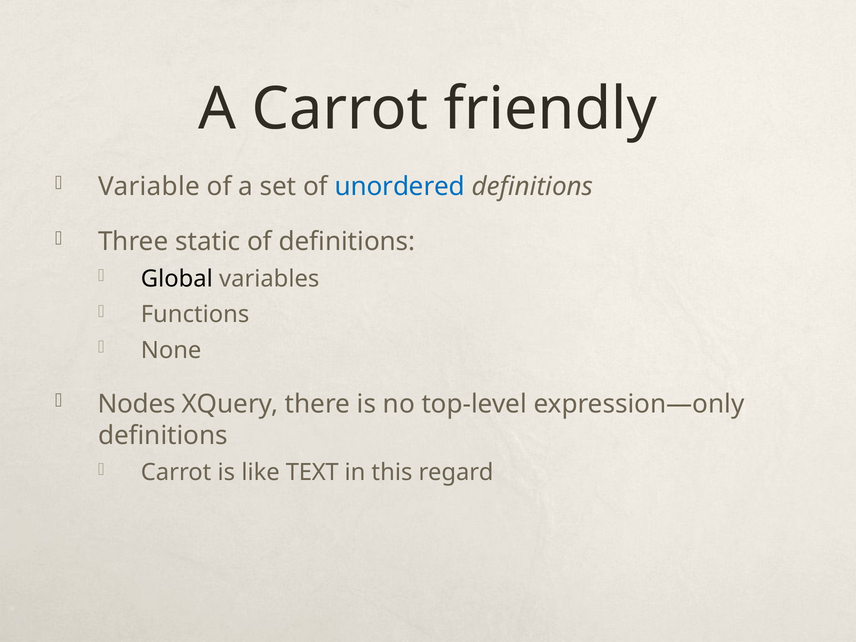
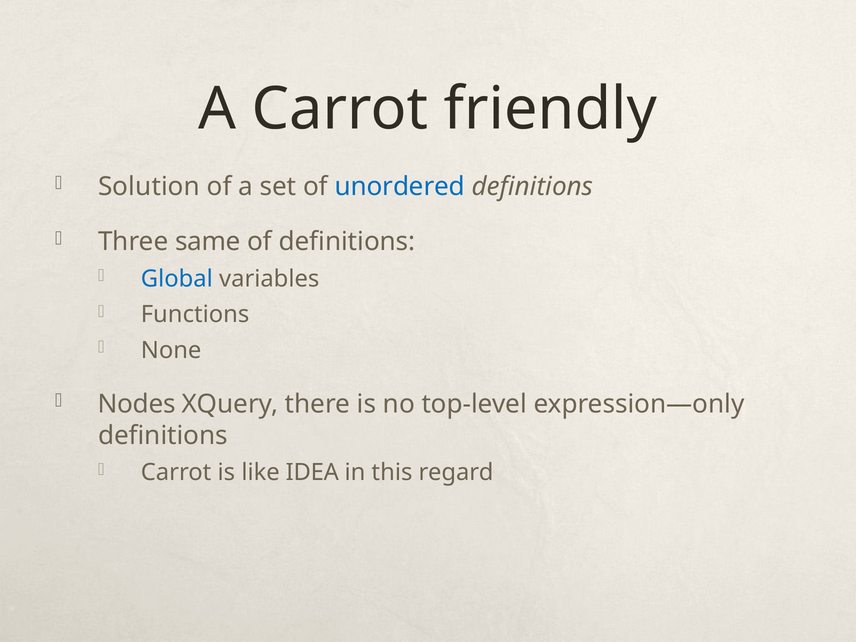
Variable: Variable -> Solution
static: static -> same
Global colour: black -> blue
TEXT: TEXT -> IDEA
